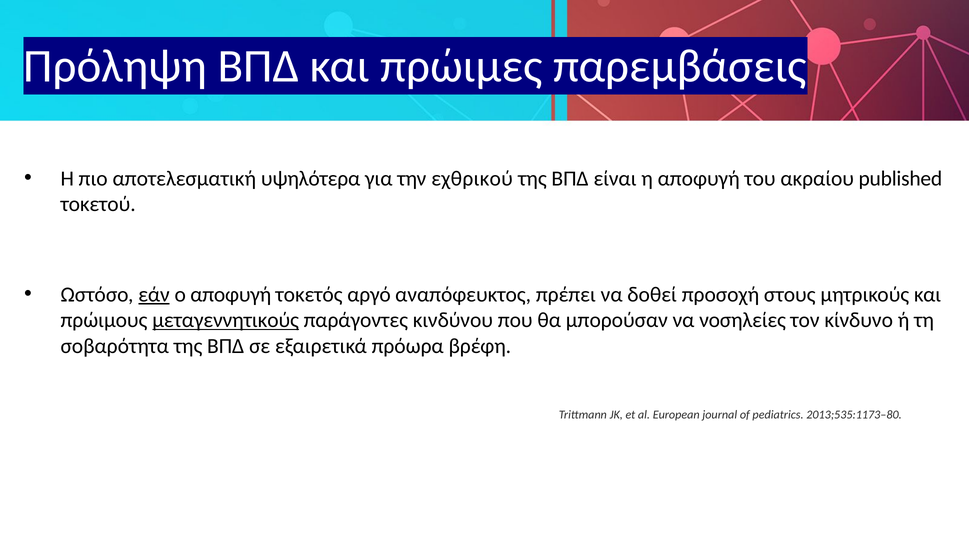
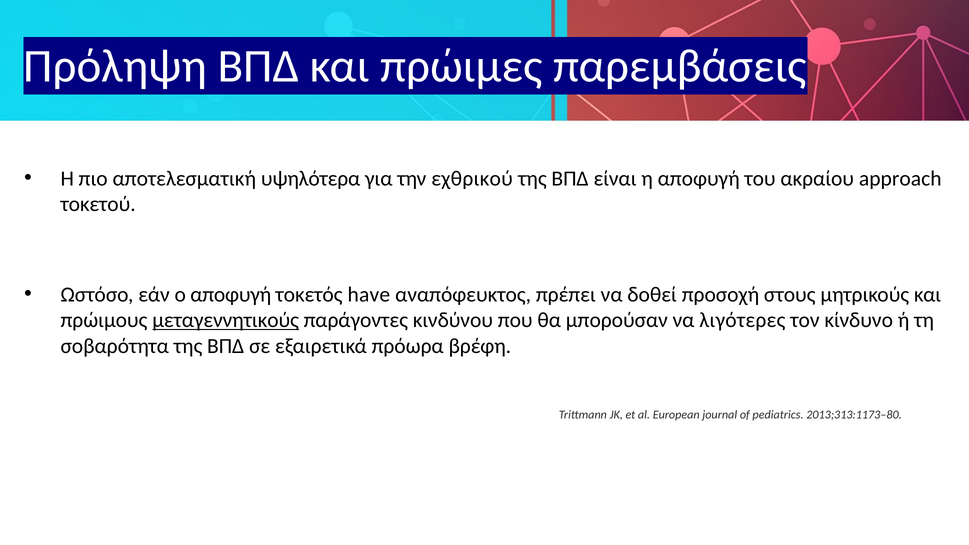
published: published -> approach
εάν underline: present -> none
αργό: αργό -> have
νοσηλείες: νοσηλείες -> λιγότερες
2013;535:1173–80: 2013;535:1173–80 -> 2013;313:1173–80
